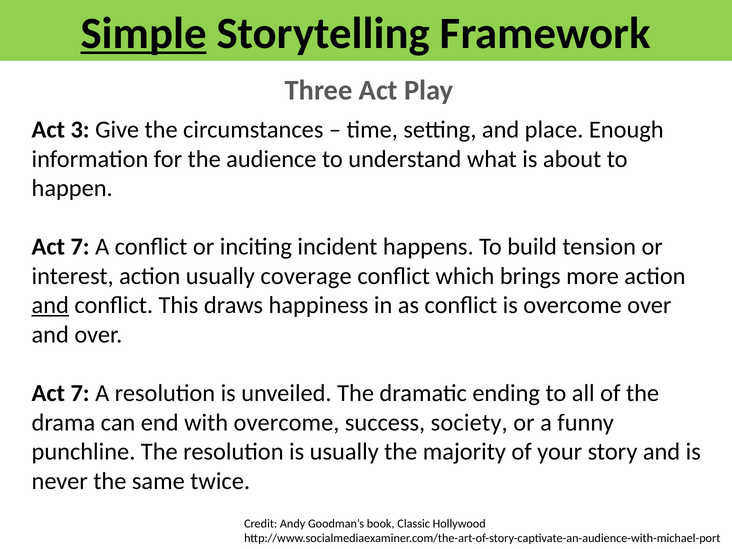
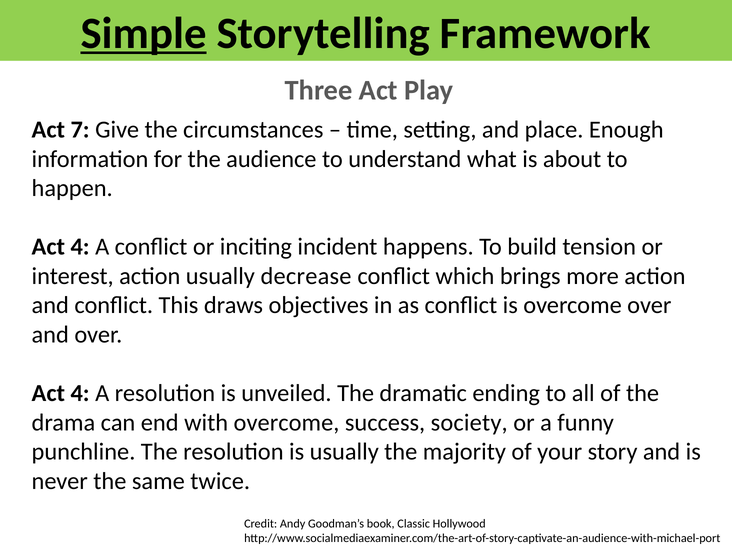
3: 3 -> 7
7 at (80, 247): 7 -> 4
coverage: coverage -> decrease
and at (50, 305) underline: present -> none
happiness: happiness -> objectives
7 at (80, 393): 7 -> 4
